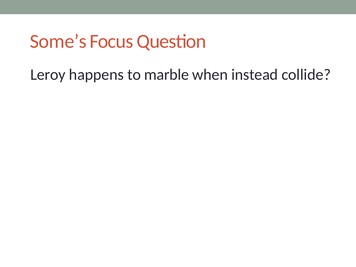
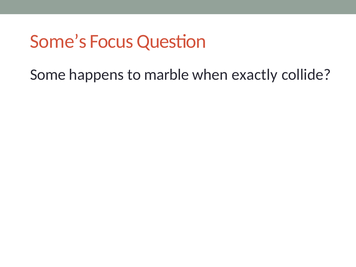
Leroy: Leroy -> Some
instead: instead -> exactly
